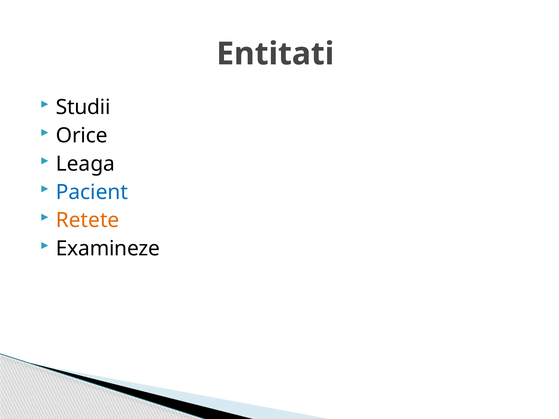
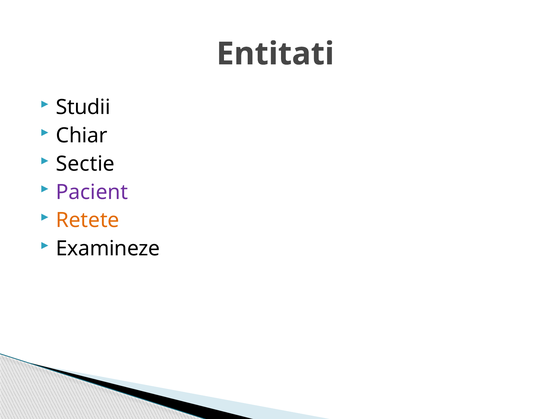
Orice: Orice -> Chiar
Leaga: Leaga -> Sectie
Pacient colour: blue -> purple
